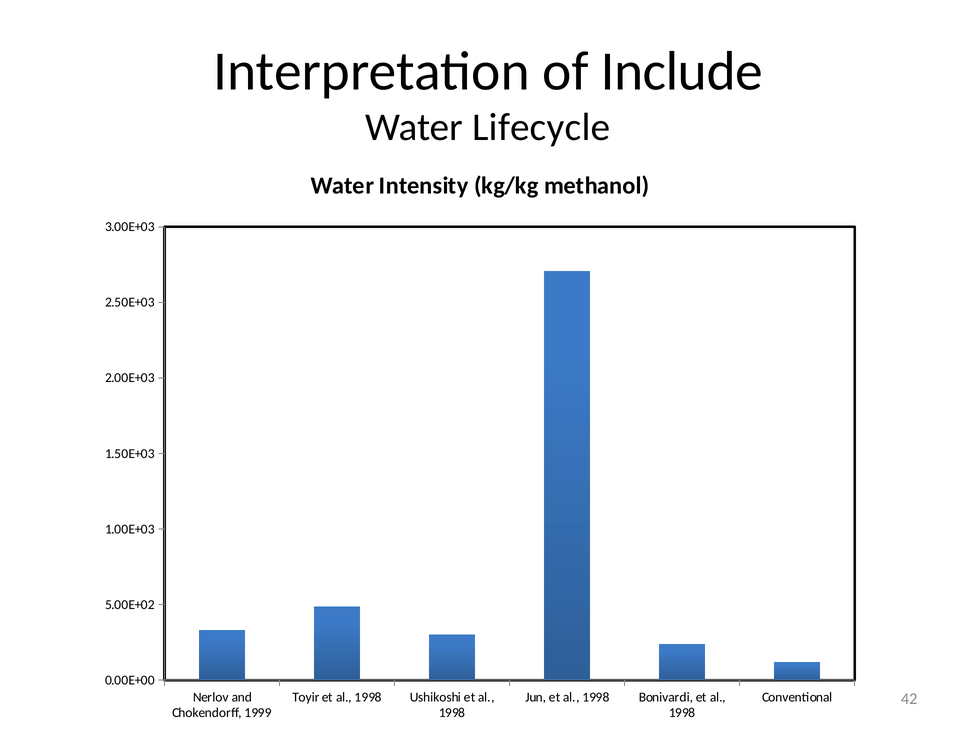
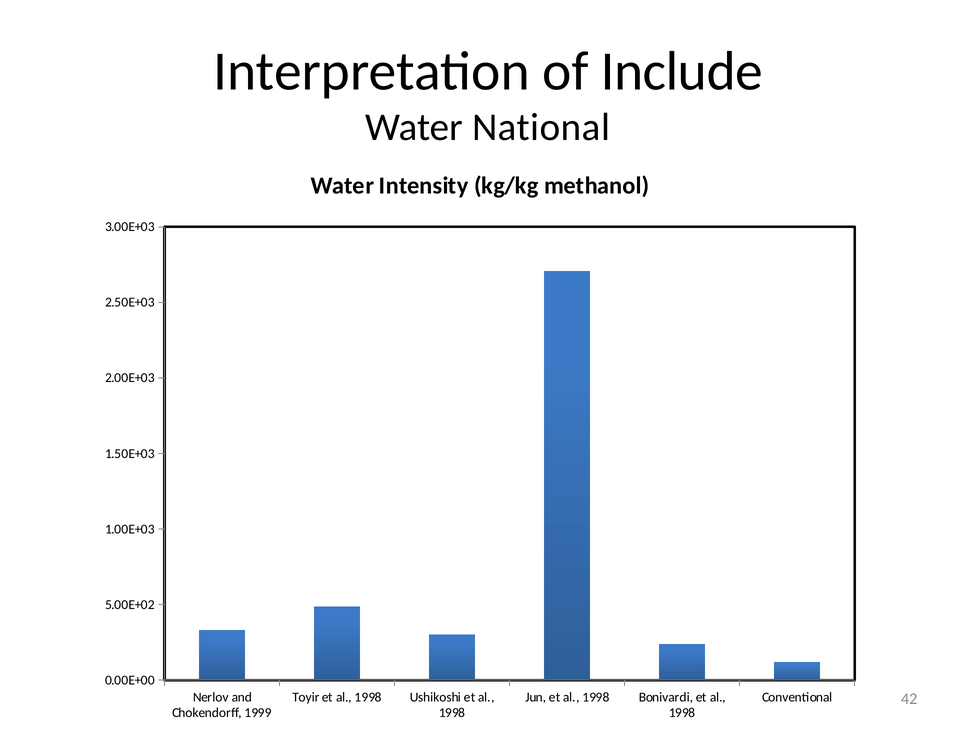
Lifecycle: Lifecycle -> National
